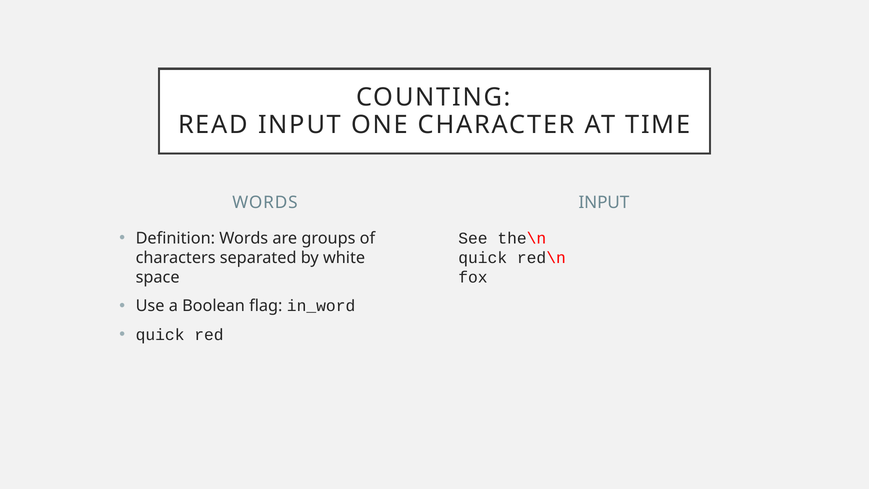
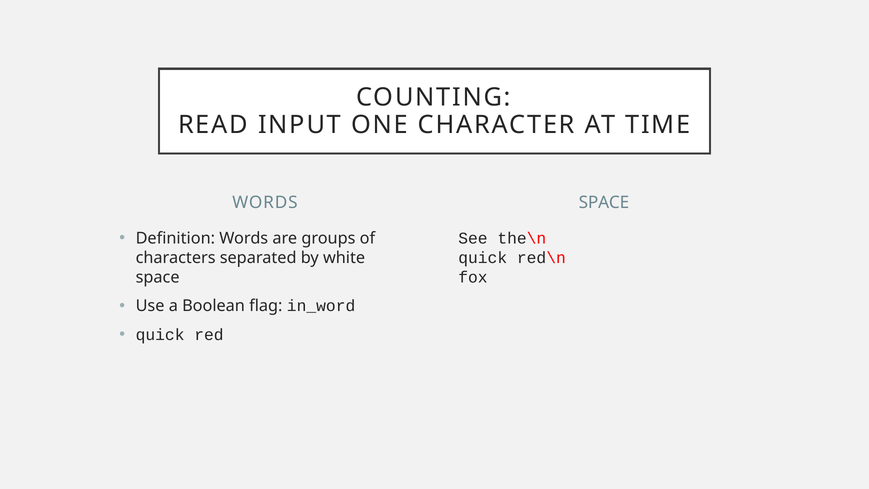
INPUT at (604, 203): INPUT -> SPACE
